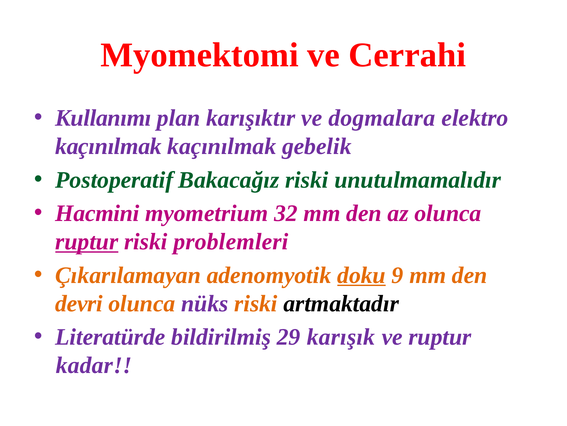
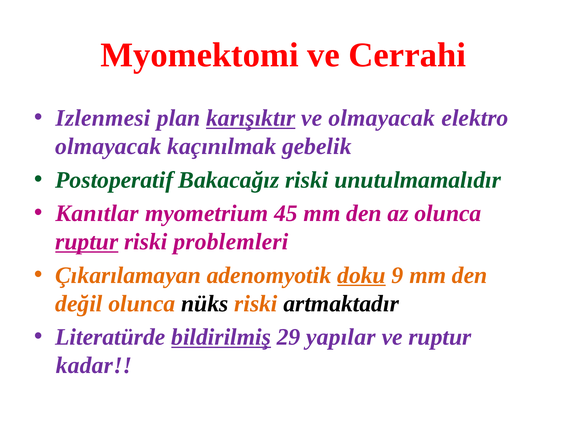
Kullanımı: Kullanımı -> Izlenmesi
karışıktır underline: none -> present
ve dogmalara: dogmalara -> olmayacak
kaçınılmak at (108, 146): kaçınılmak -> olmayacak
Hacmini: Hacmini -> Kanıtlar
32: 32 -> 45
devri: devri -> değil
nüks colour: purple -> black
bildirilmiş underline: none -> present
karışık: karışık -> yapılar
